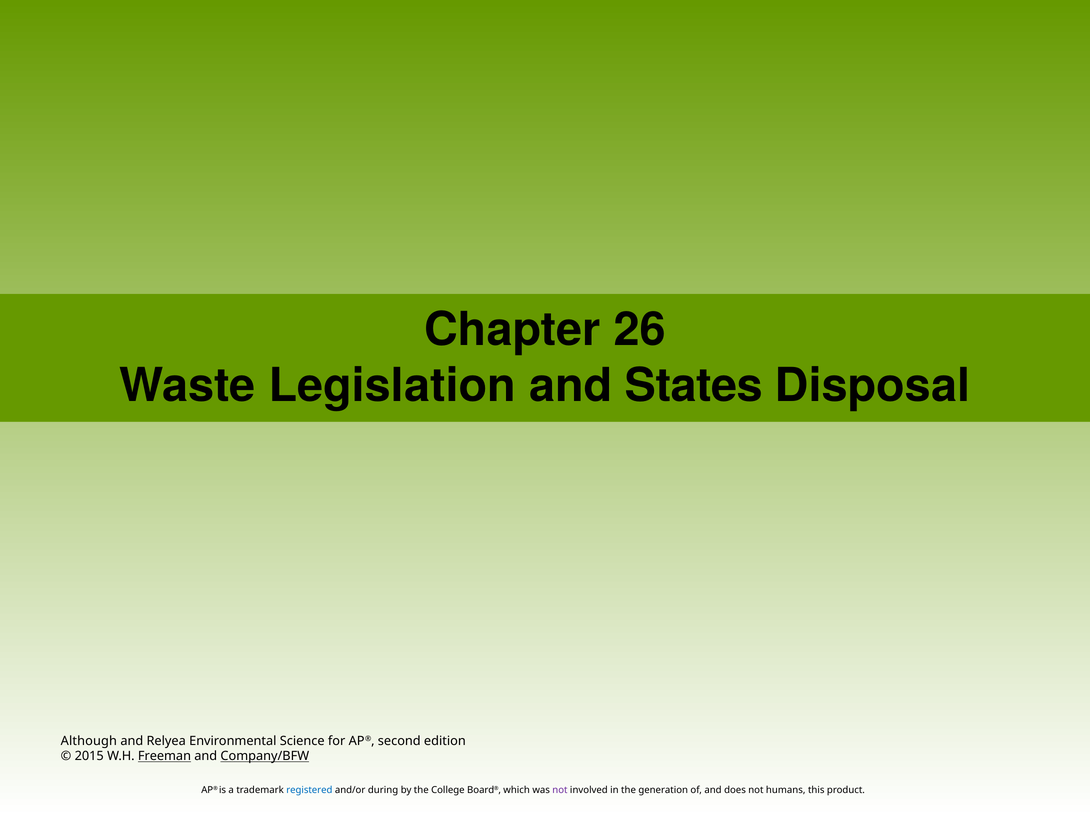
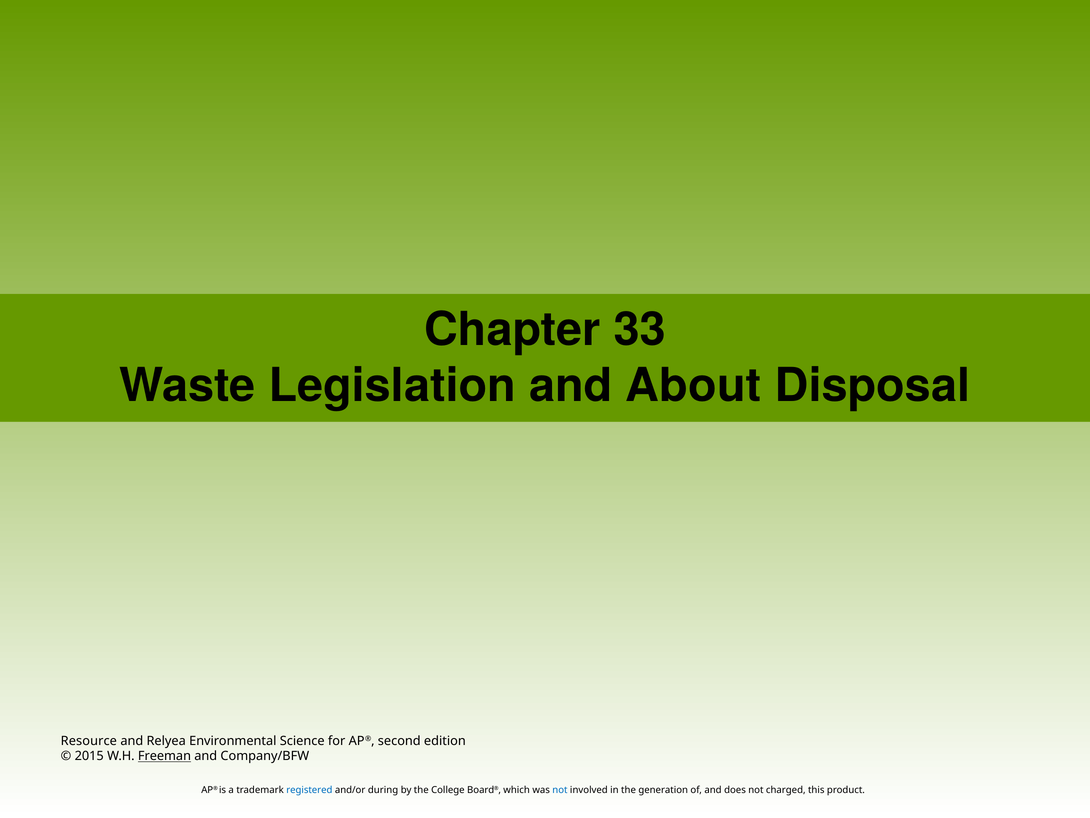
26: 26 -> 33
States: States -> About
Although: Although -> Resource
Company/BFW underline: present -> none
not at (560, 789) colour: purple -> blue
humans: humans -> charged
